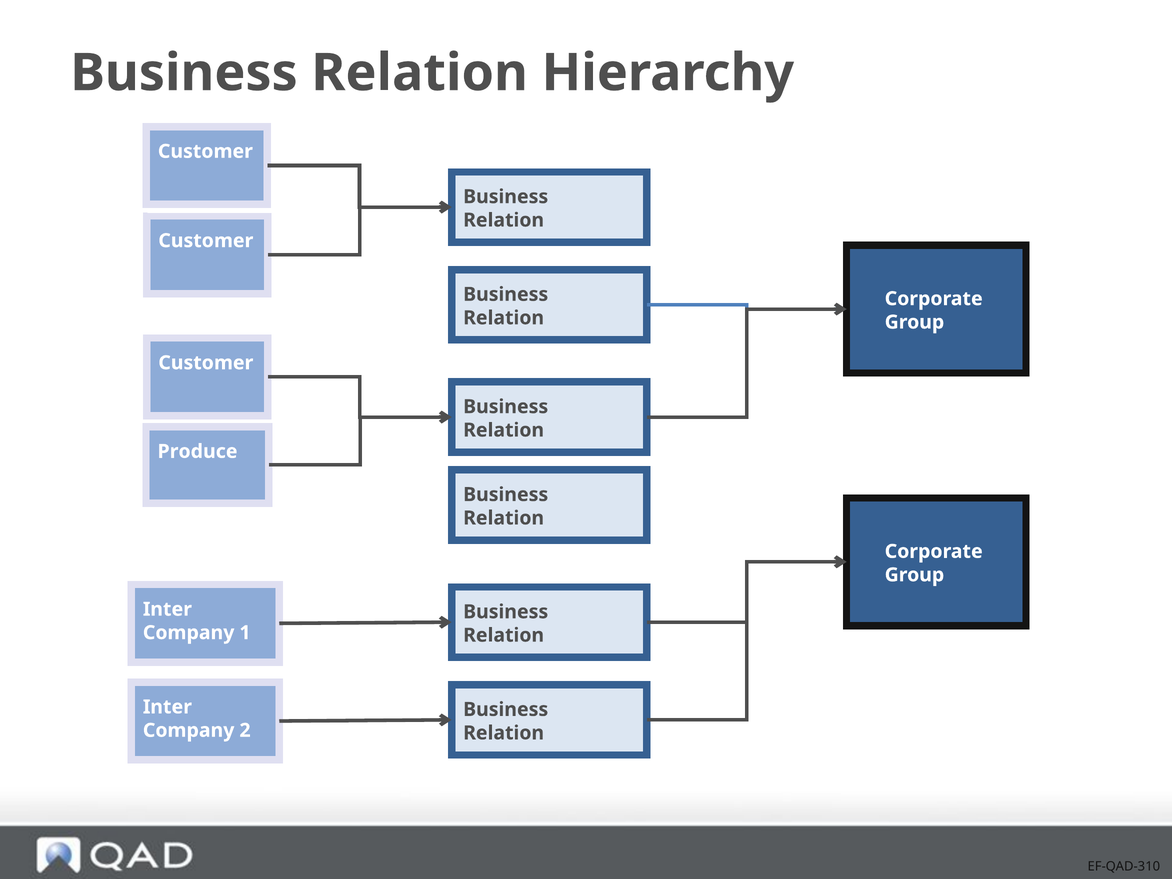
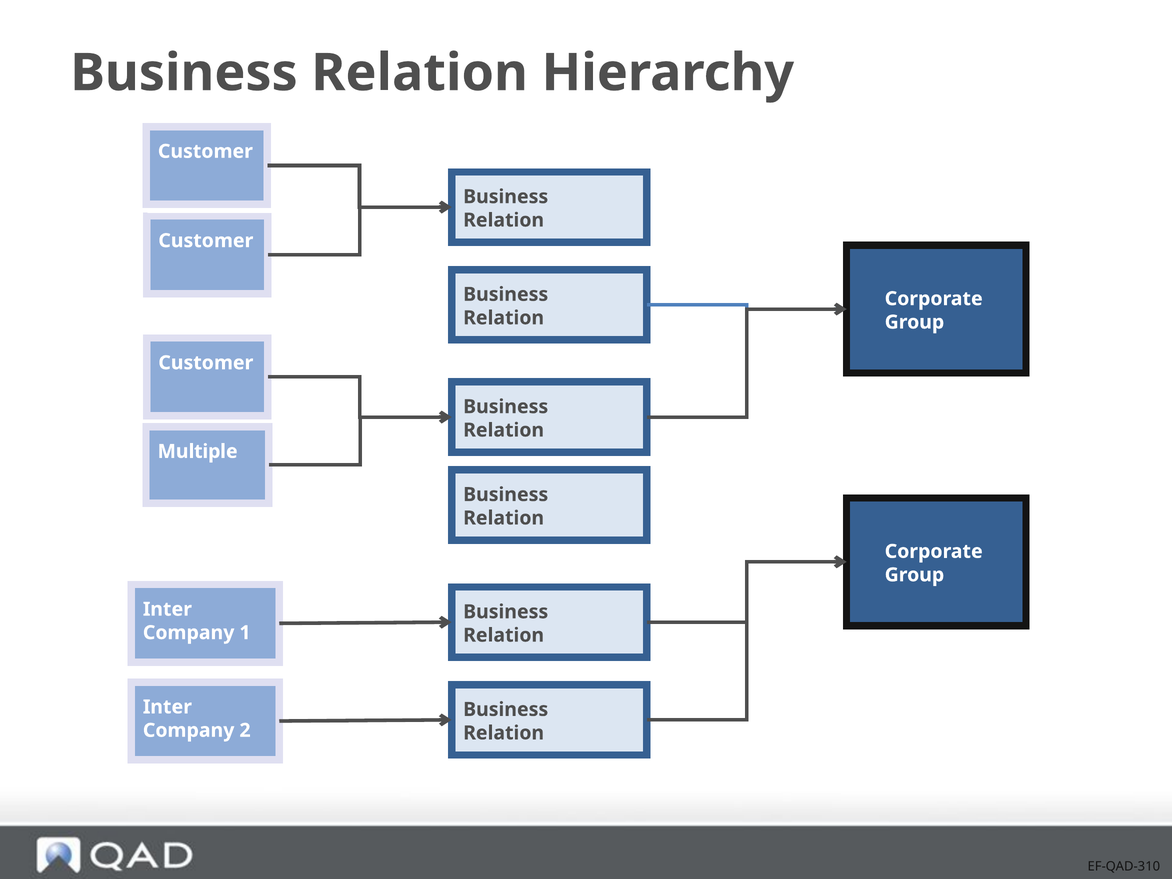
Produce: Produce -> Multiple
